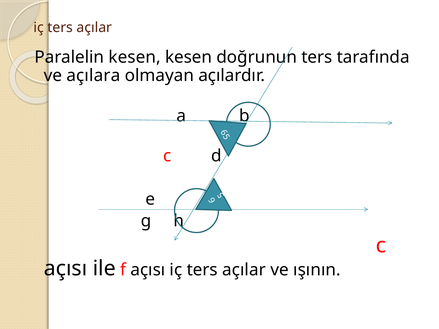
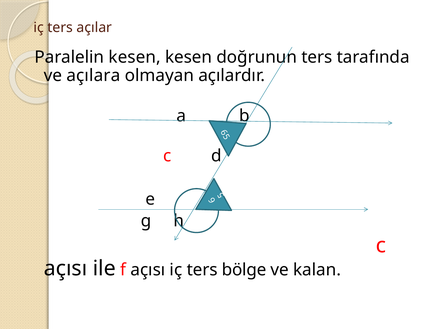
açısı iç ters açılar: açılar -> bölge
ışının: ışının -> kalan
